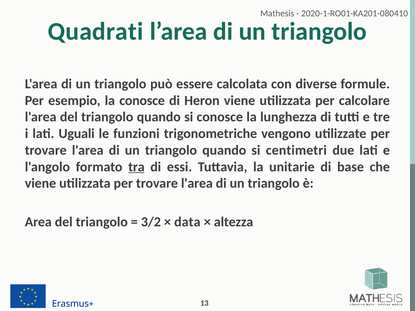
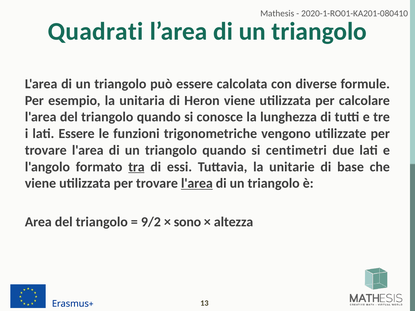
la conosce: conosce -> unitaria
lati Uguali: Uguali -> Essere
l'area at (197, 184) underline: none -> present
3/2: 3/2 -> 9/2
data: data -> sono
